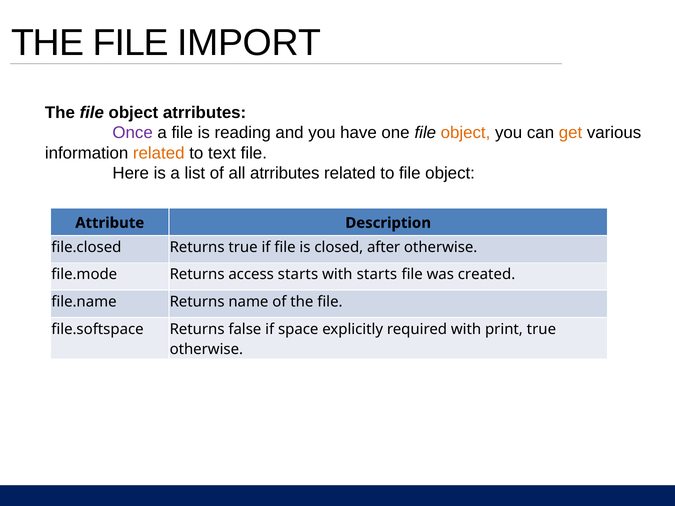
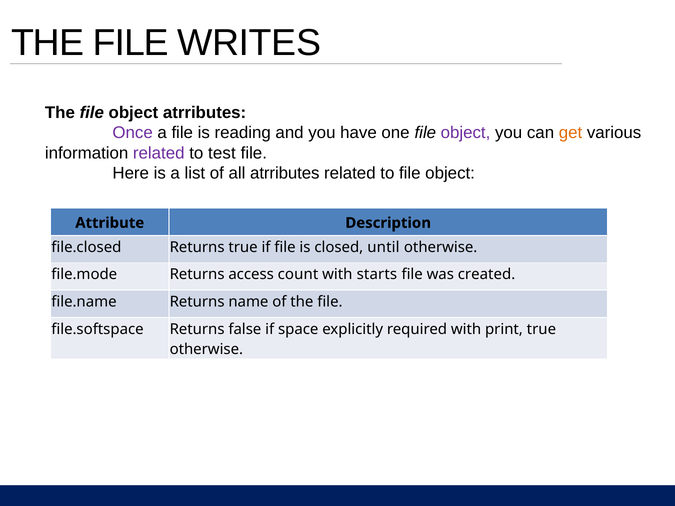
IMPORT: IMPORT -> WRITES
object at (466, 133) colour: orange -> purple
related at (159, 153) colour: orange -> purple
text: text -> test
after: after -> until
access starts: starts -> count
